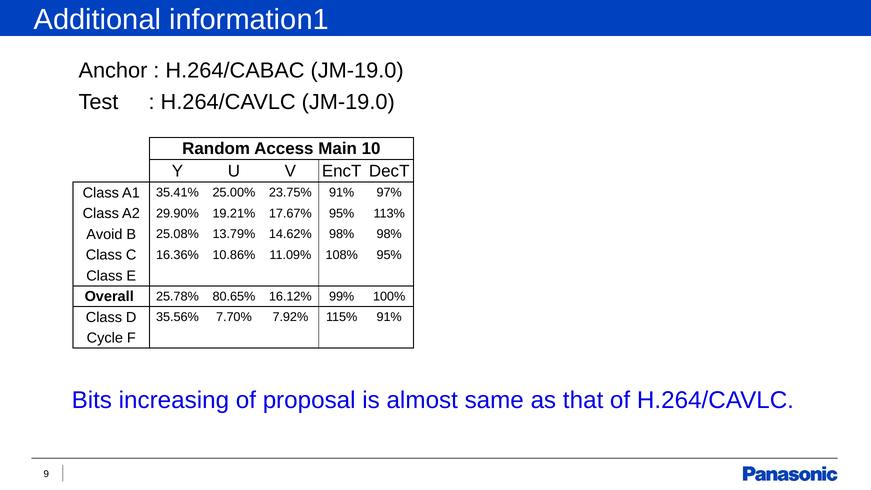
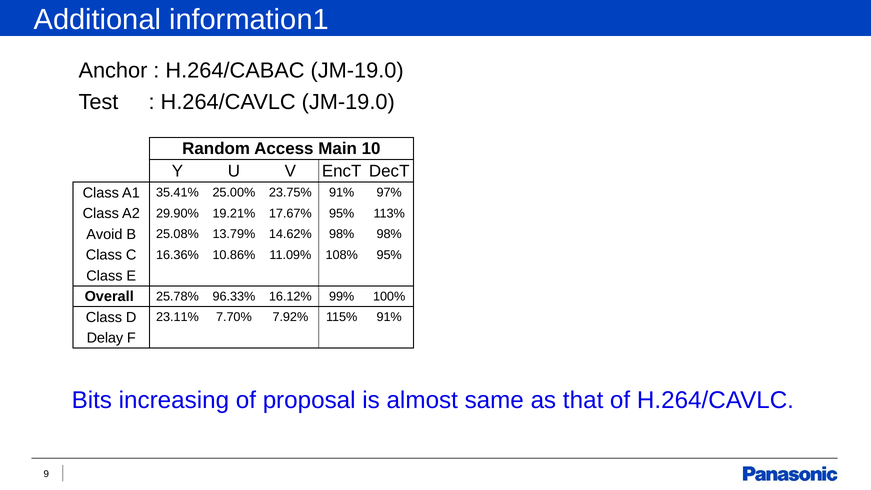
80.65%: 80.65% -> 96.33%
35.56%: 35.56% -> 23.11%
Cycle: Cycle -> Delay
